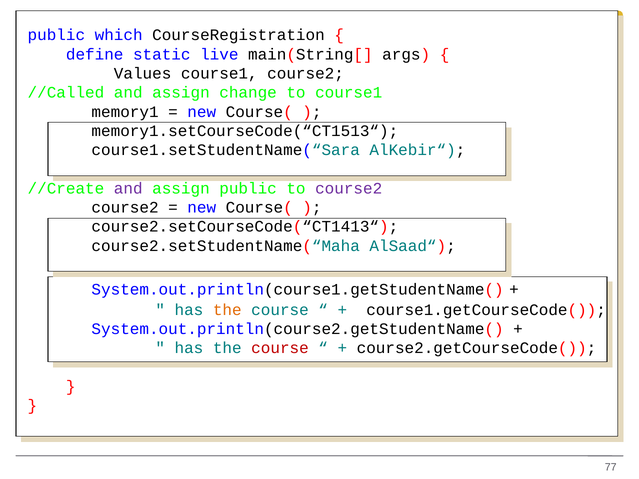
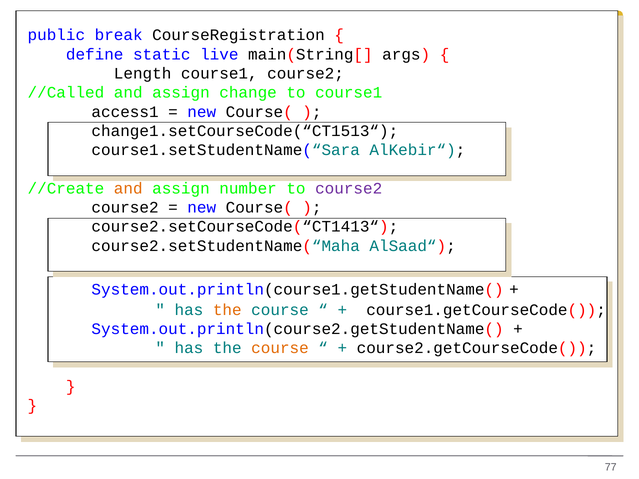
which: which -> break
Values: Values -> Length
memory1: memory1 -> access1
memory1.setCourseCode(“CT1513“: memory1.setCourseCode(“CT1513“ -> change1.setCourseCode(“CT1513“
and at (128, 188) colour: purple -> orange
assign public: public -> number
course at (280, 348) colour: red -> orange
